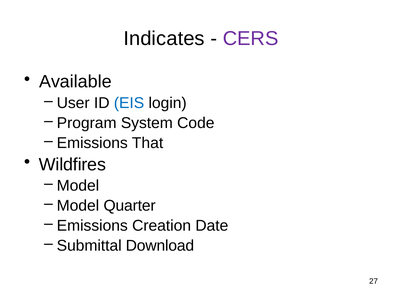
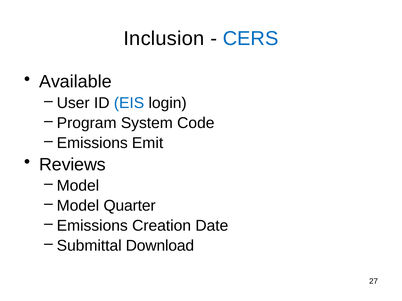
Indicates: Indicates -> Inclusion
CERS colour: purple -> blue
That: That -> Emit
Wildfires: Wildfires -> Reviews
